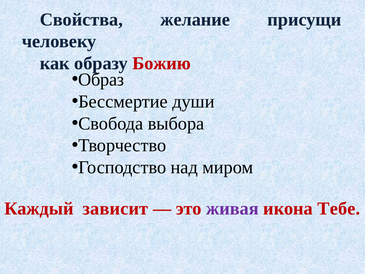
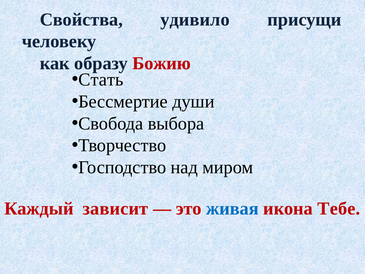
желание: желание -> удивило
Образ: Образ -> Стать
живая colour: purple -> blue
